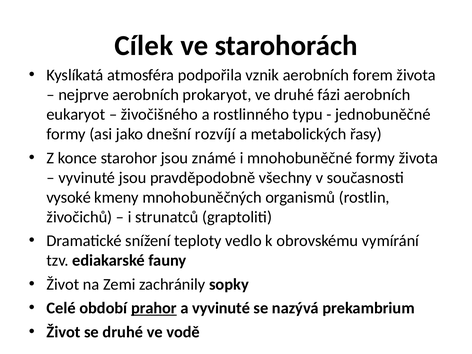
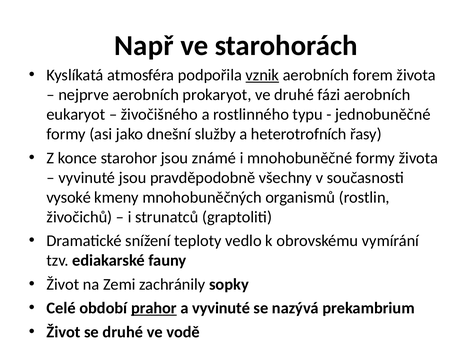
Cílek: Cílek -> Např
vznik underline: none -> present
rozvíjí: rozvíjí -> služby
metabolických: metabolických -> heterotrofních
